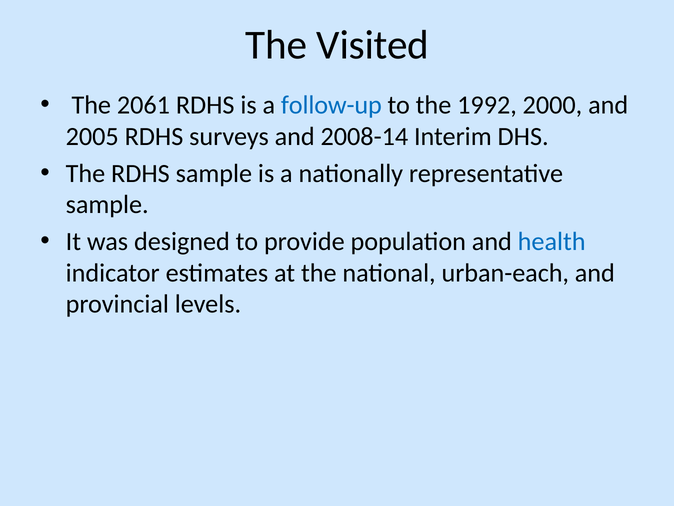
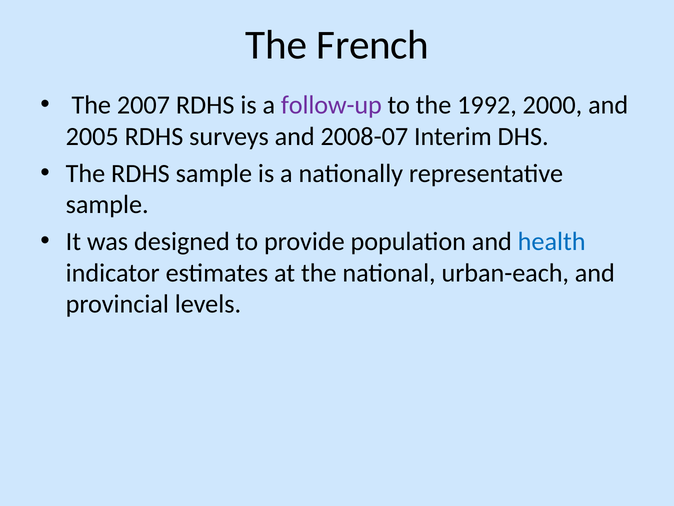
Visited: Visited -> French
2061: 2061 -> 2007
follow-up colour: blue -> purple
2008-14: 2008-14 -> 2008-07
